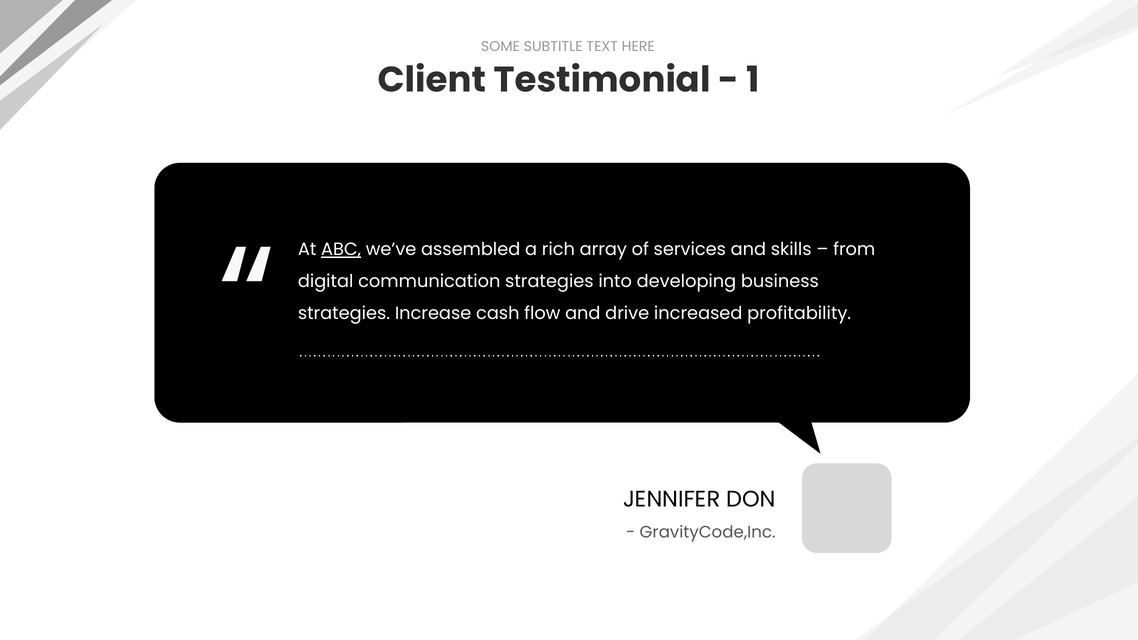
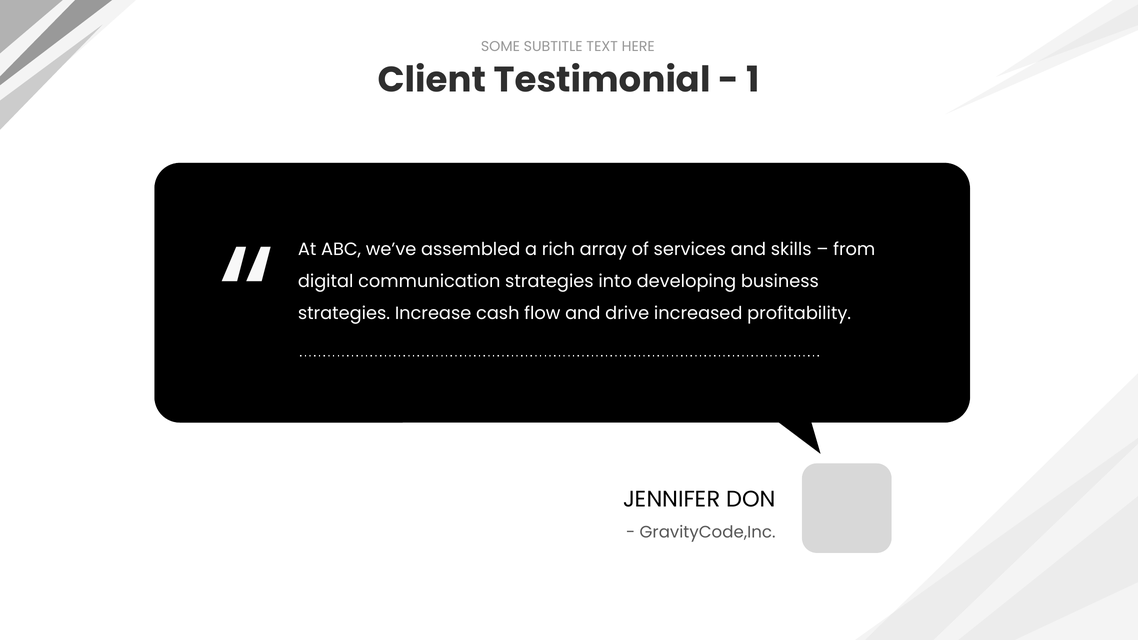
ABC underline: present -> none
